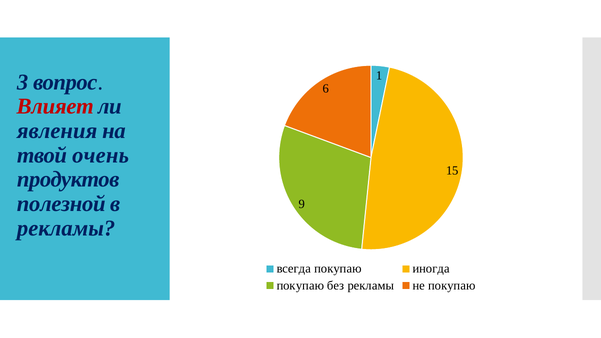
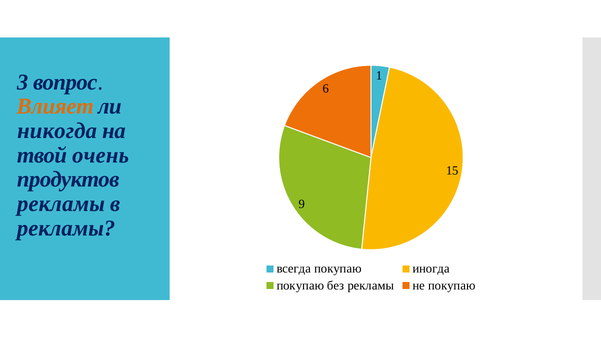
Влияет colour: red -> orange
явления: явления -> никогда
полезной at (61, 204): полезной -> рекламы
